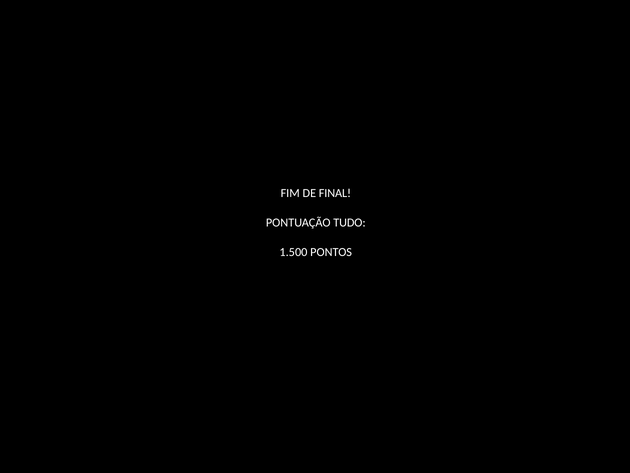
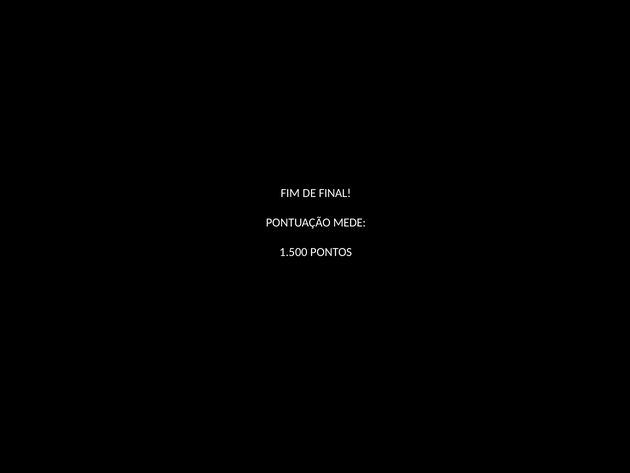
TUDO: TUDO -> MEDE
